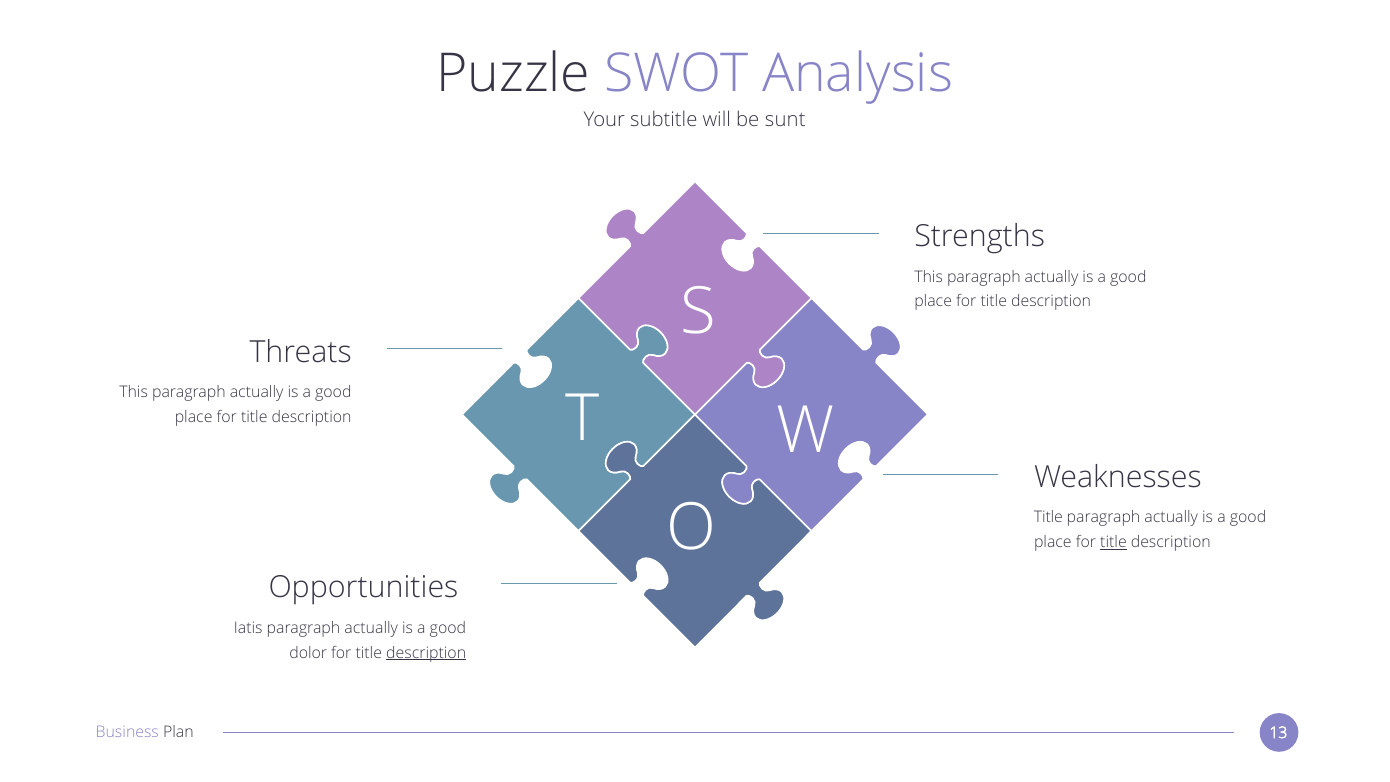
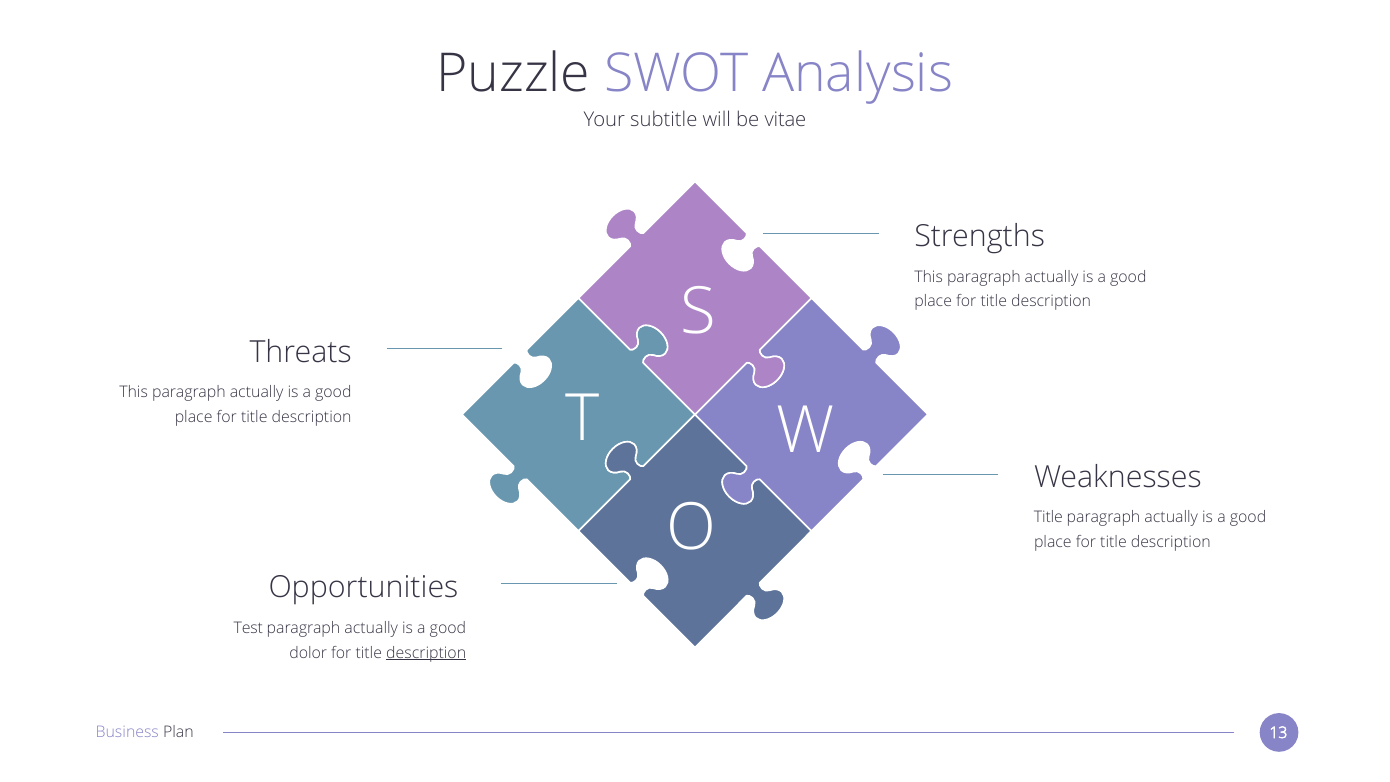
sunt: sunt -> vitae
title at (1113, 542) underline: present -> none
Iatis: Iatis -> Test
